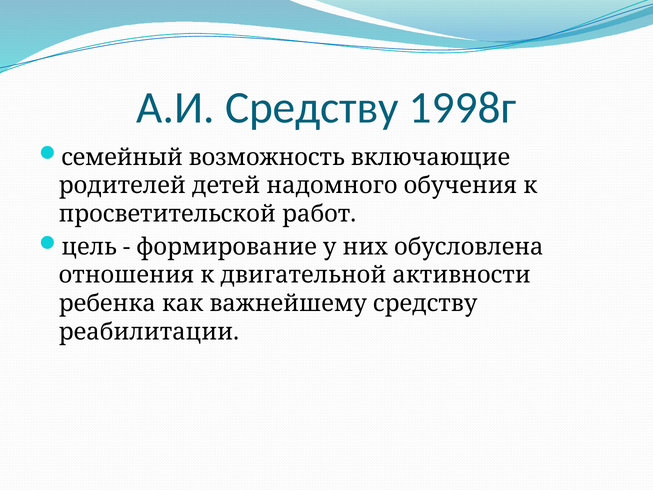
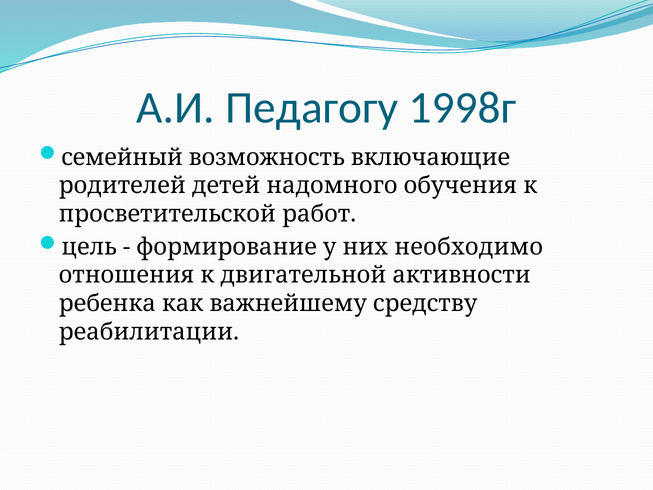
А.И Средству: Средству -> Педагогу
обусловлена: обусловлена -> необходимо
